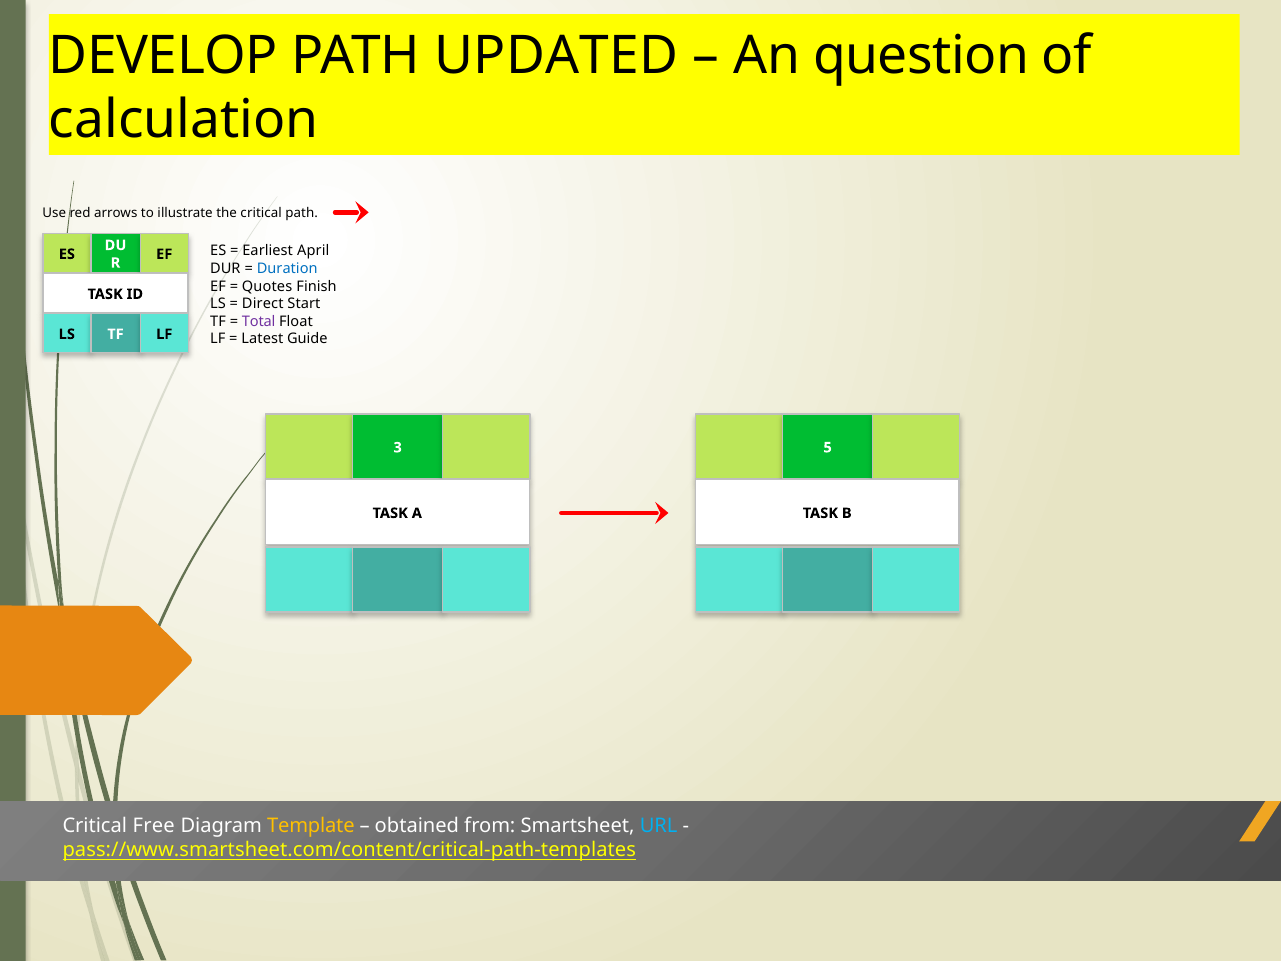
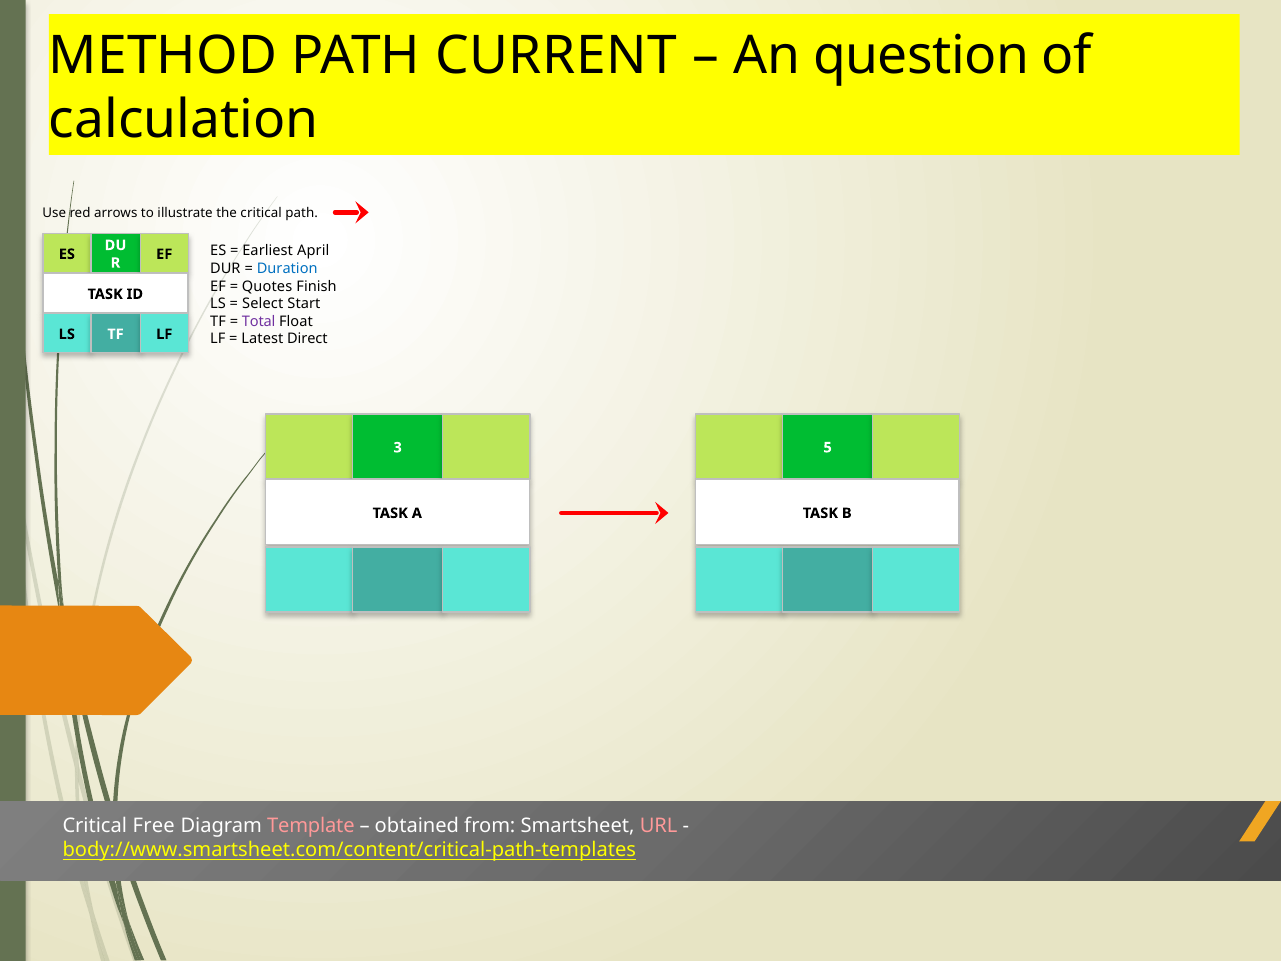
DEVELOP: DEVELOP -> METHOD
UPDATED: UPDATED -> CURRENT
Direct: Direct -> Select
Guide: Guide -> Direct
Template colour: yellow -> pink
URL colour: light blue -> pink
pass://www.smartsheet.com/content/critical-path-templates: pass://www.smartsheet.com/content/critical-path-templates -> body://www.smartsheet.com/content/critical-path-templates
